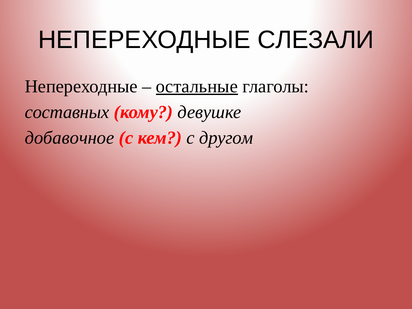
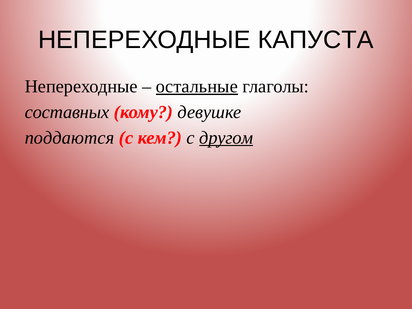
СЛЕЗАЛИ: СЛЕЗАЛИ -> КАПУСТА
добавочное: добавочное -> поддаются
другом underline: none -> present
